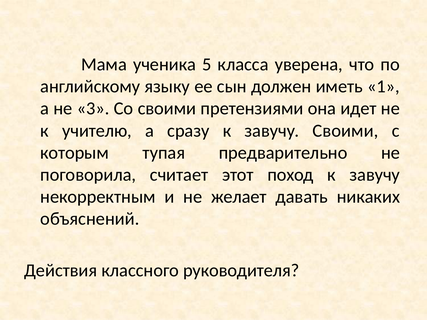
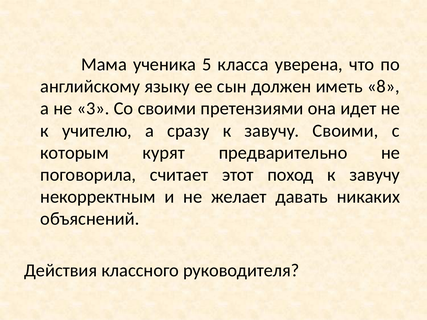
1: 1 -> 8
тупая: тупая -> курят
